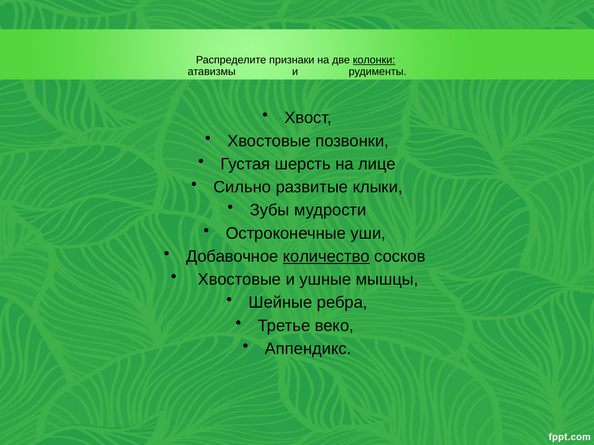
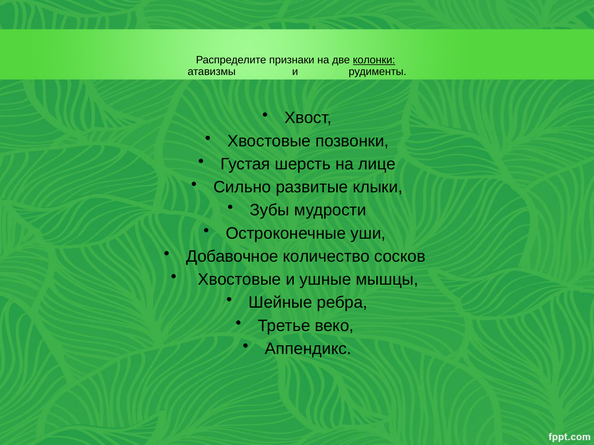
количество underline: present -> none
